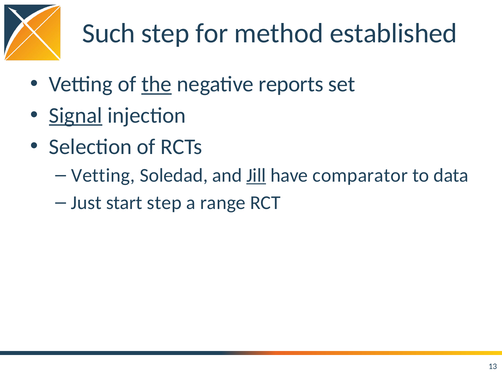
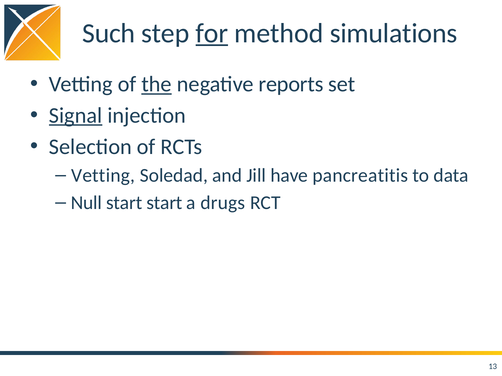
for underline: none -> present
established: established -> simulations
Jill underline: present -> none
comparator: comparator -> pancreatitis
Just: Just -> Null
start step: step -> start
range: range -> drugs
